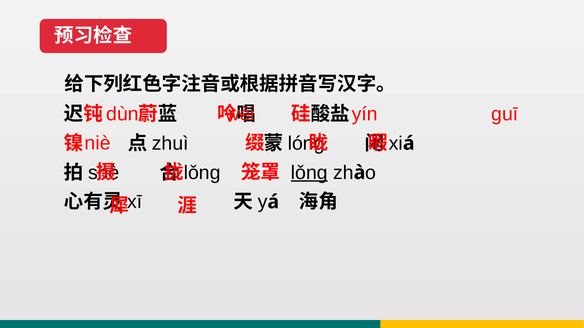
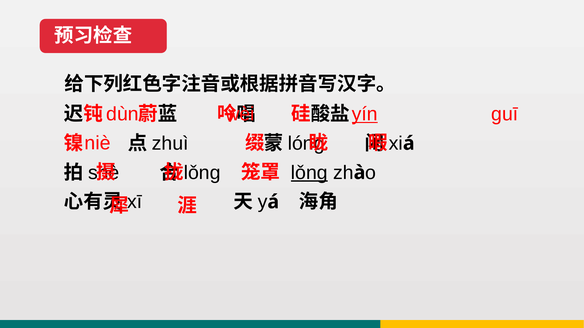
yín underline: none -> present
